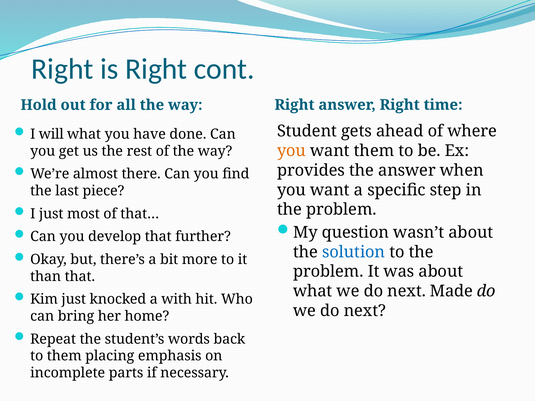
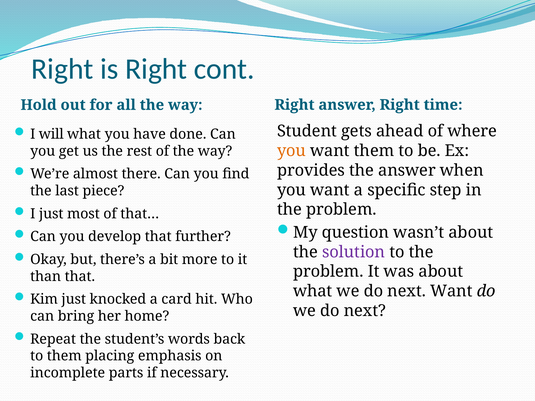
solution colour: blue -> purple
next Made: Made -> Want
with: with -> card
